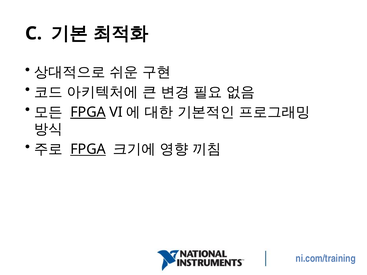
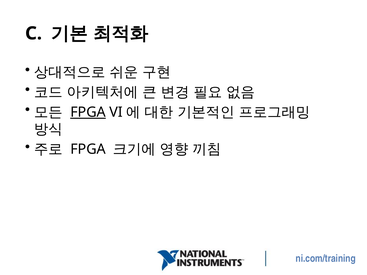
FPGA at (88, 149) underline: present -> none
